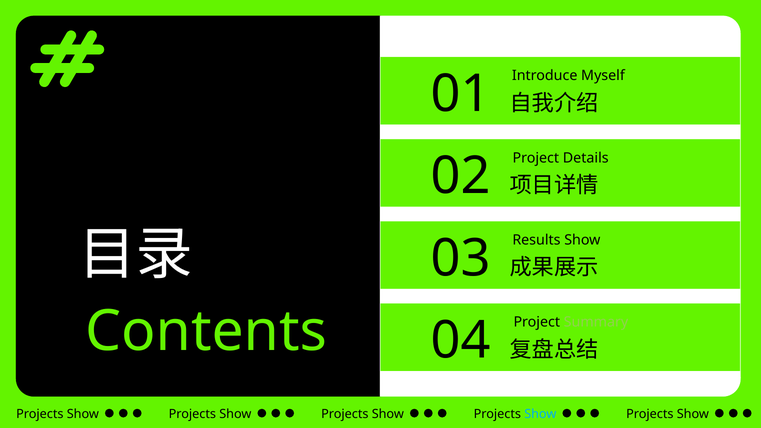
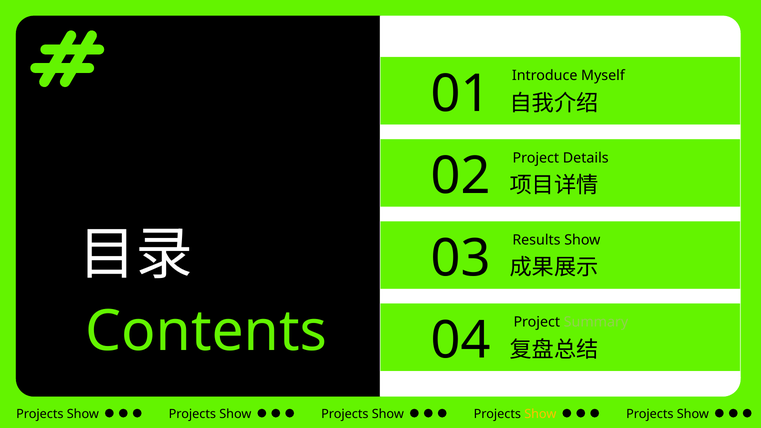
Show at (540, 414) colour: light blue -> yellow
